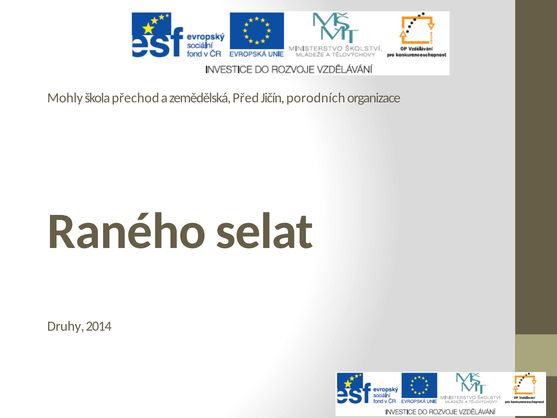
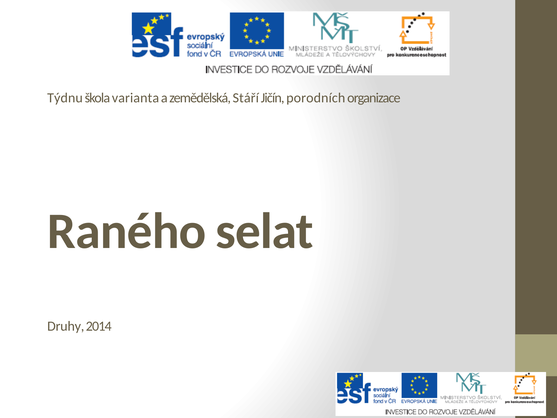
Mohly: Mohly -> Týdnu
přechod: přechod -> varianta
Před: Před -> Stáří
